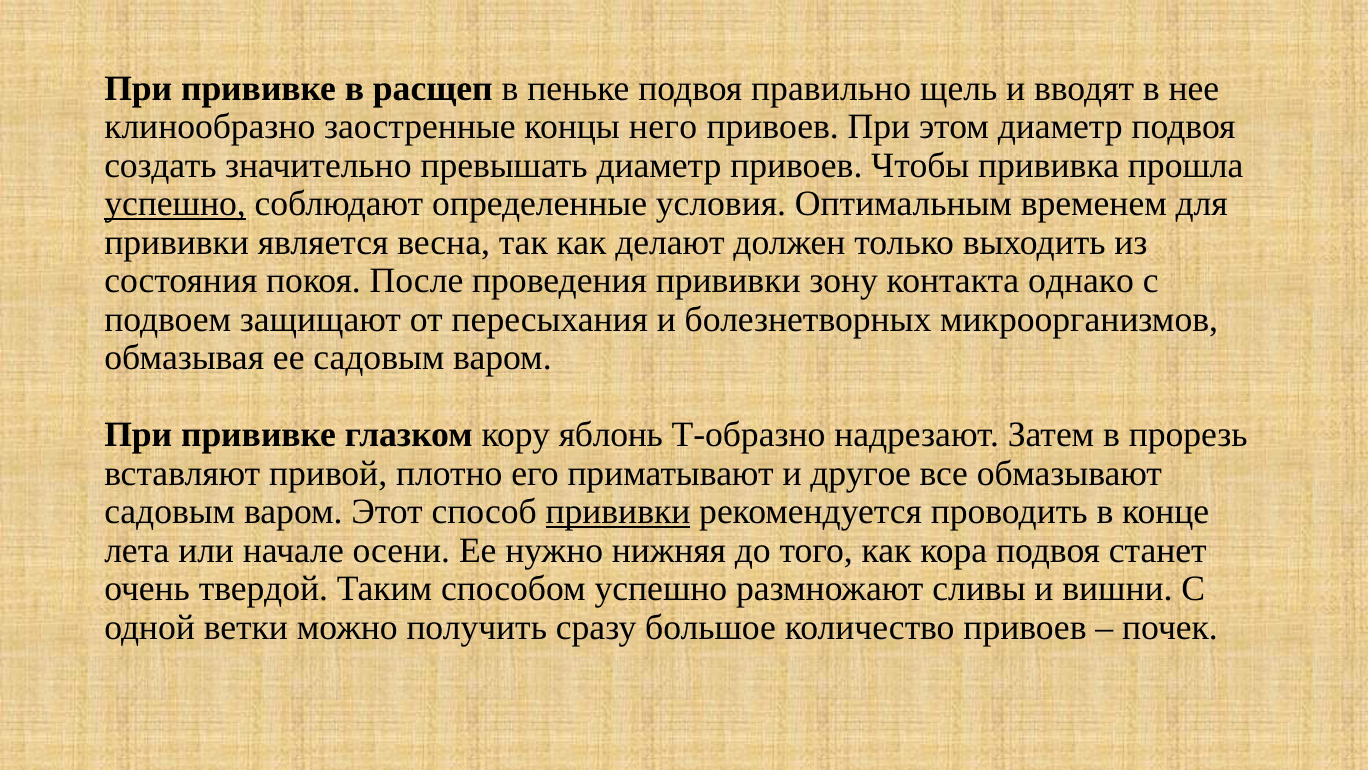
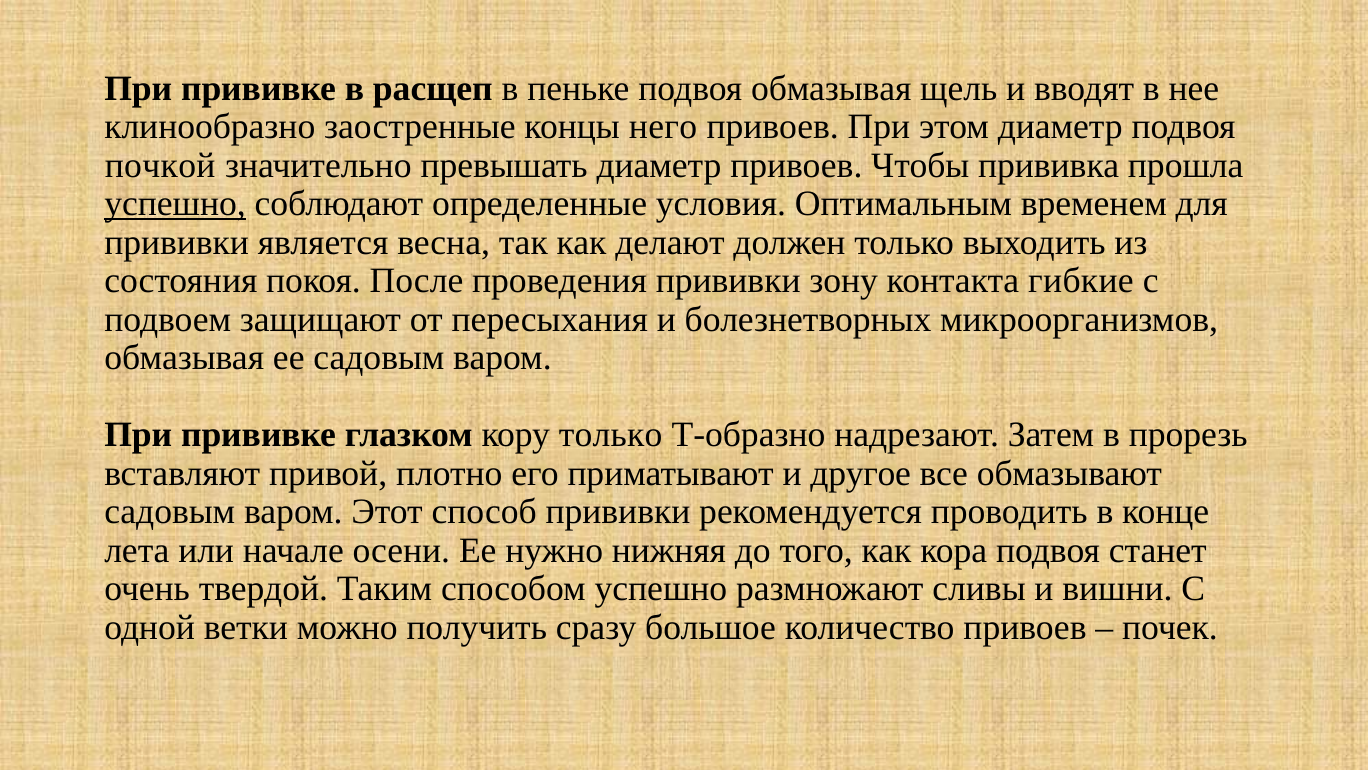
подвоя правильно: правильно -> обмазывая
создать: создать -> почкой
однако: однако -> гибкие
кору яблонь: яблонь -> только
прививки at (618, 511) underline: present -> none
